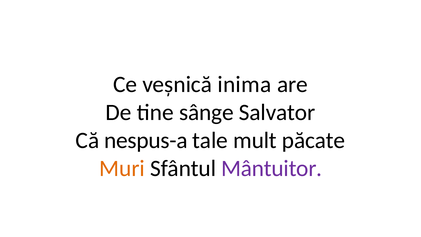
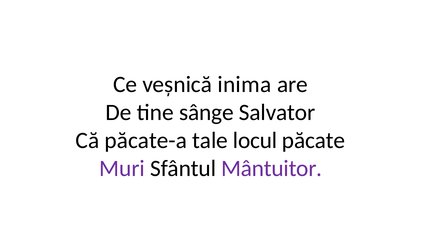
nespus-a: nespus-a -> păcate-a
mult: mult -> locul
Muri colour: orange -> purple
